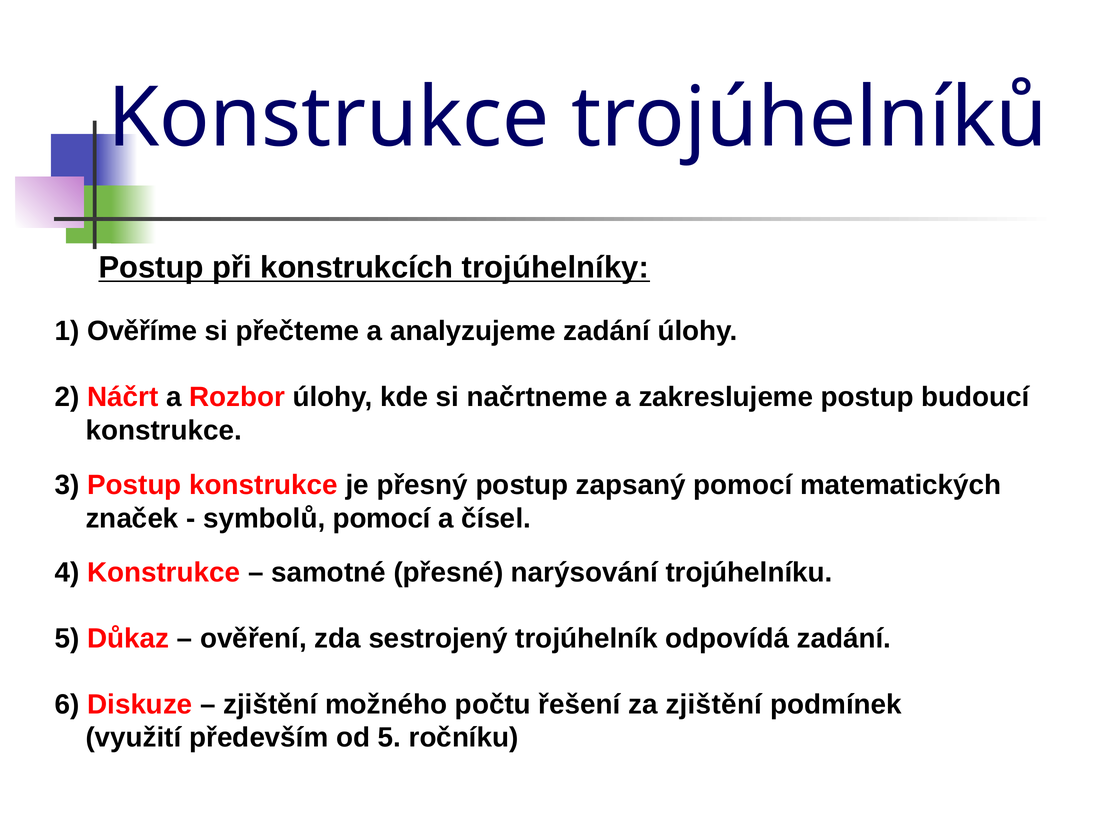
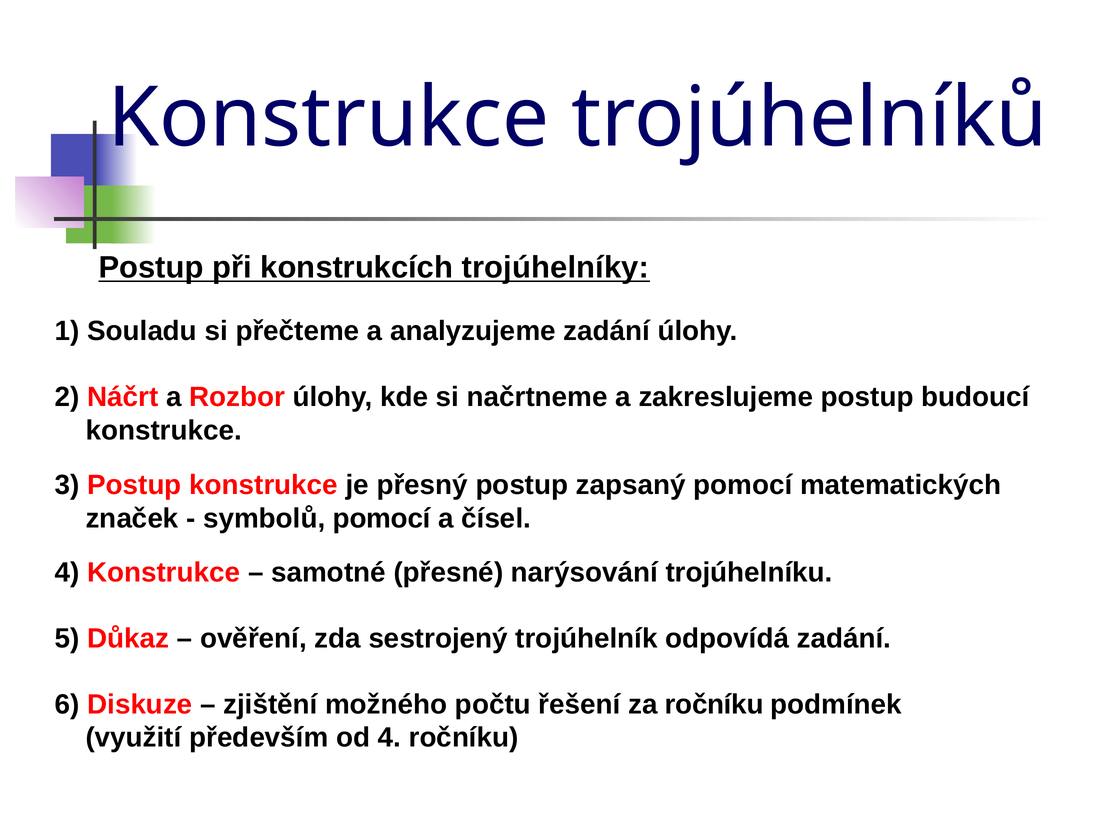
Ověříme: Ověříme -> Souladu
za zjištění: zjištění -> ročníku
od 5: 5 -> 4
